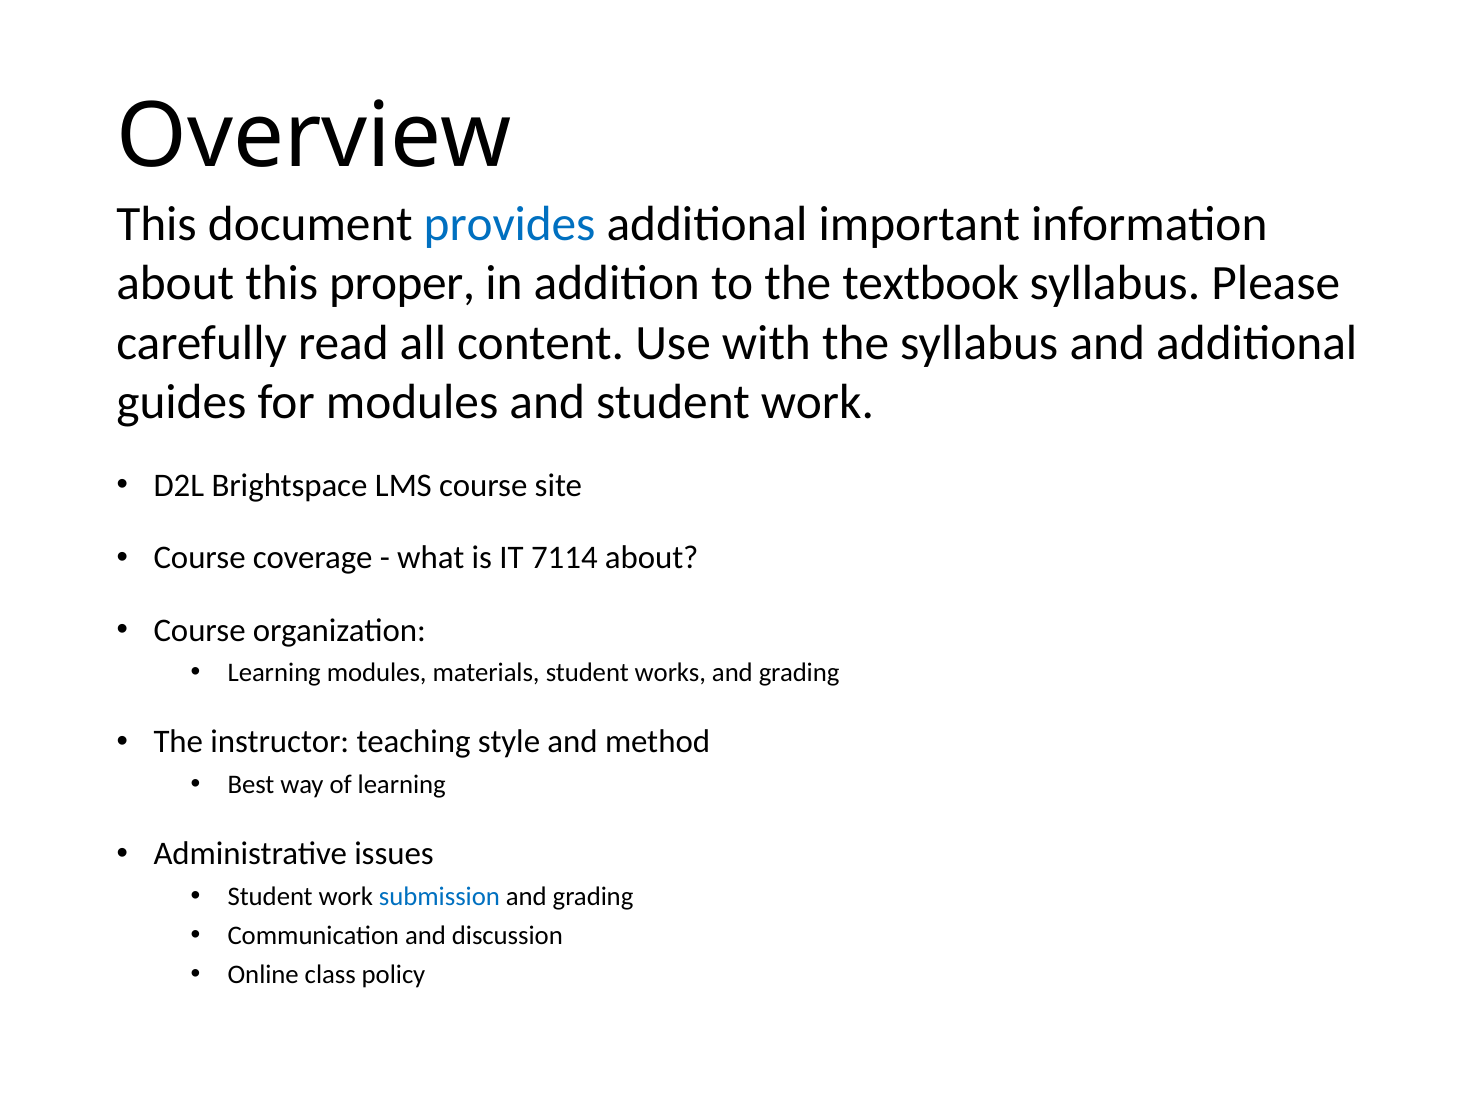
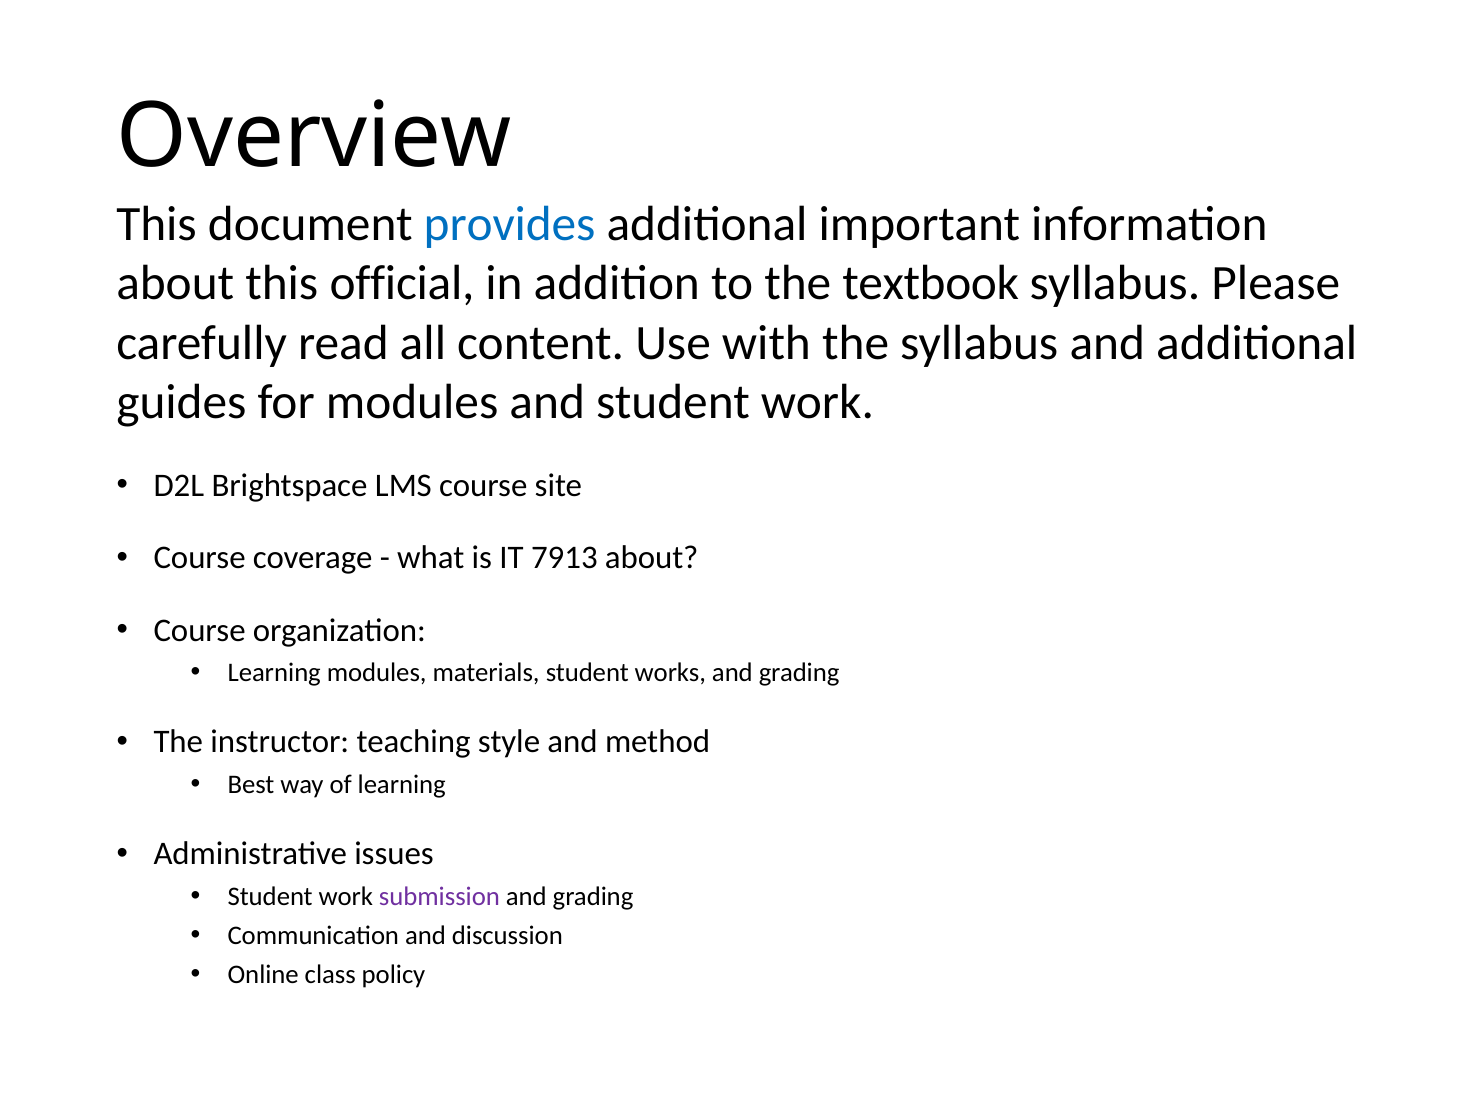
proper: proper -> official
7114: 7114 -> 7913
submission colour: blue -> purple
